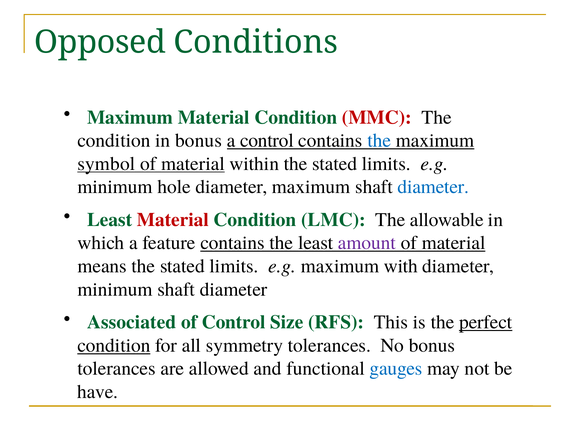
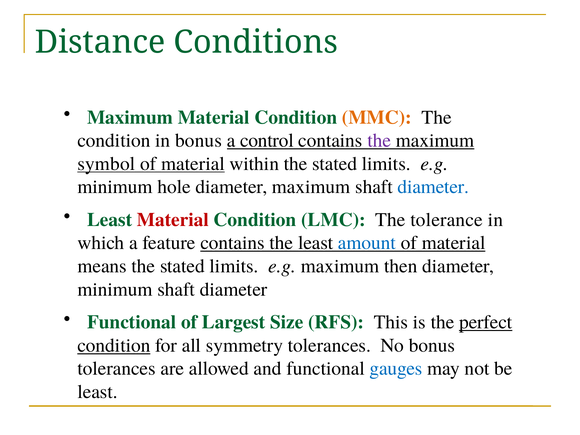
Opposed: Opposed -> Distance
MMC colour: red -> orange
the at (379, 140) colour: blue -> purple
allowable: allowable -> tolerance
amount colour: purple -> blue
with: with -> then
Associated at (132, 322): Associated -> Functional
of Control: Control -> Largest
have at (98, 392): have -> least
